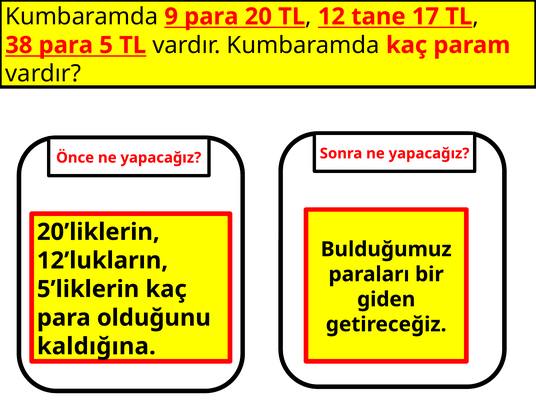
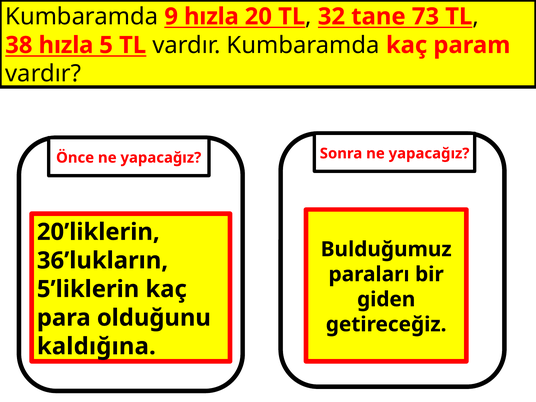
9 para: para -> hızla
12: 12 -> 32
17: 17 -> 73
38 para: para -> hızla
12’lukların: 12’lukların -> 36’lukların
